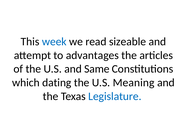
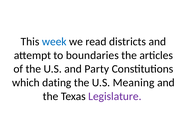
sizeable: sizeable -> districts
advantages: advantages -> boundaries
Same: Same -> Party
Legislature colour: blue -> purple
